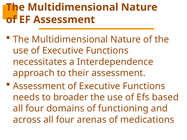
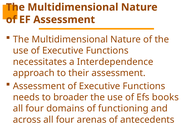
based: based -> books
medications: medications -> antecedents
